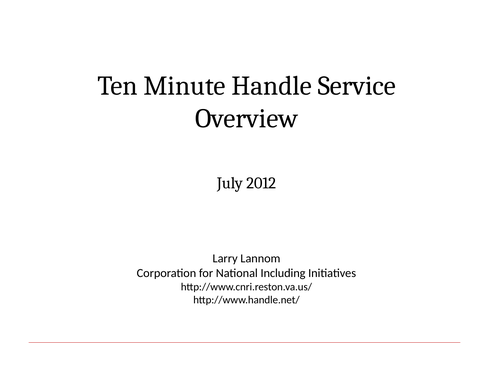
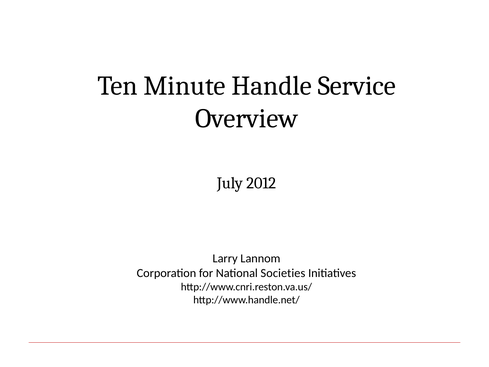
Including: Including -> Societies
